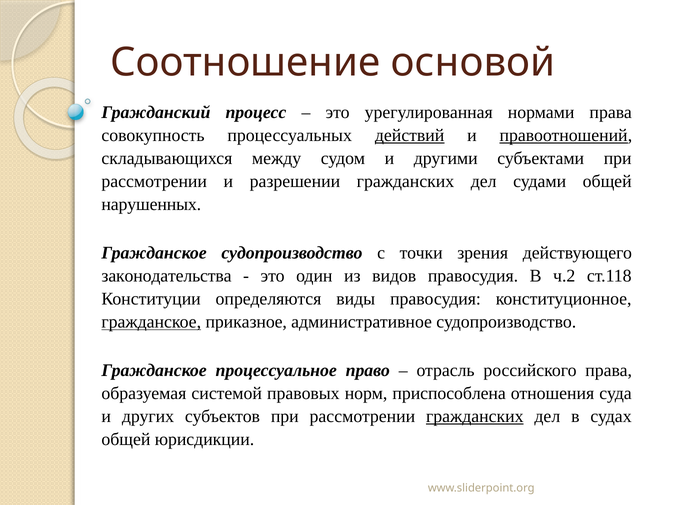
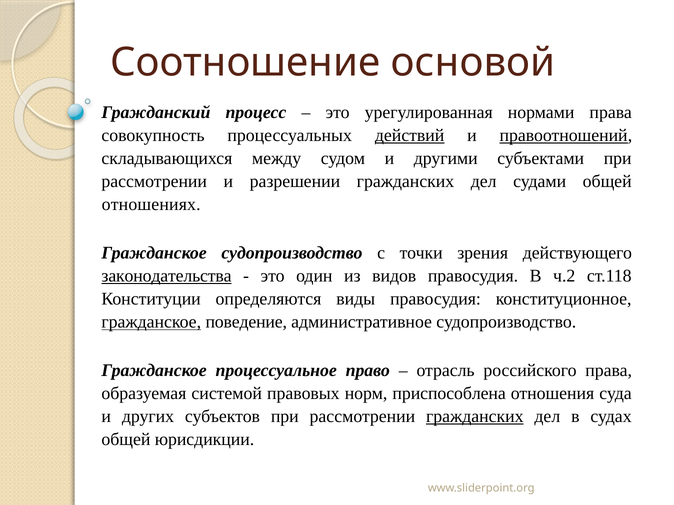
нарушенных: нарушенных -> отношениях
законодательства underline: none -> present
приказное: приказное -> поведение
